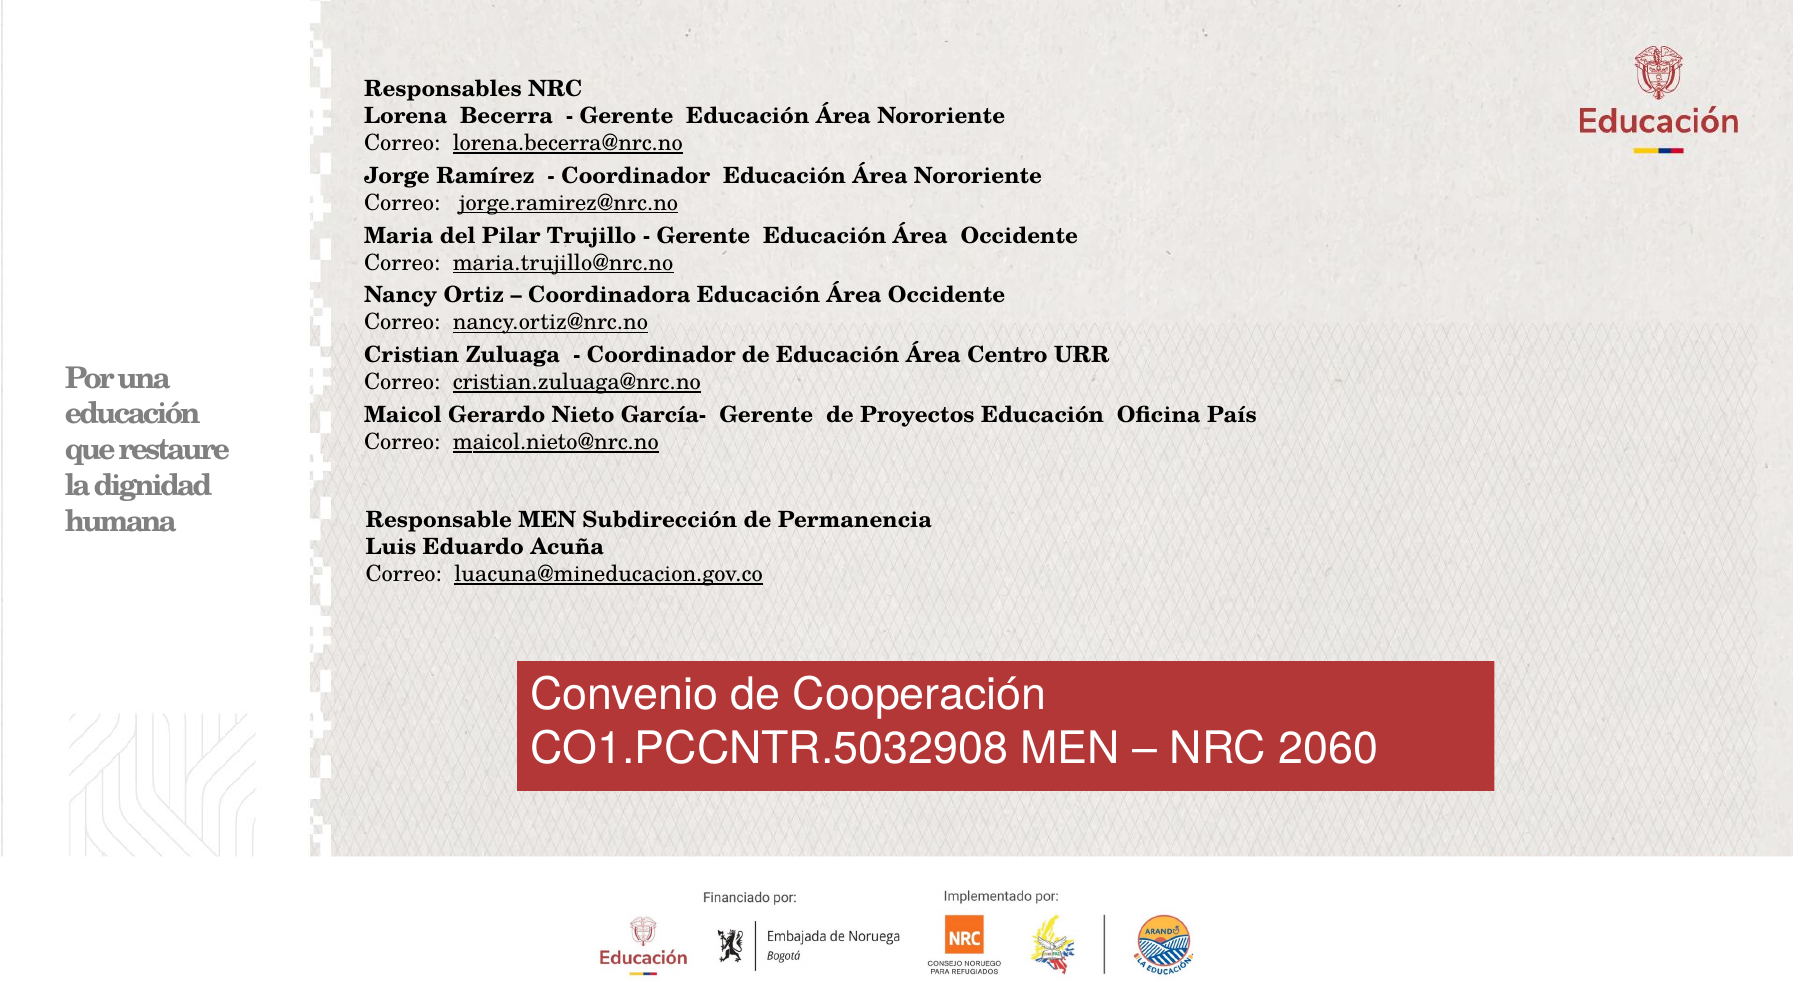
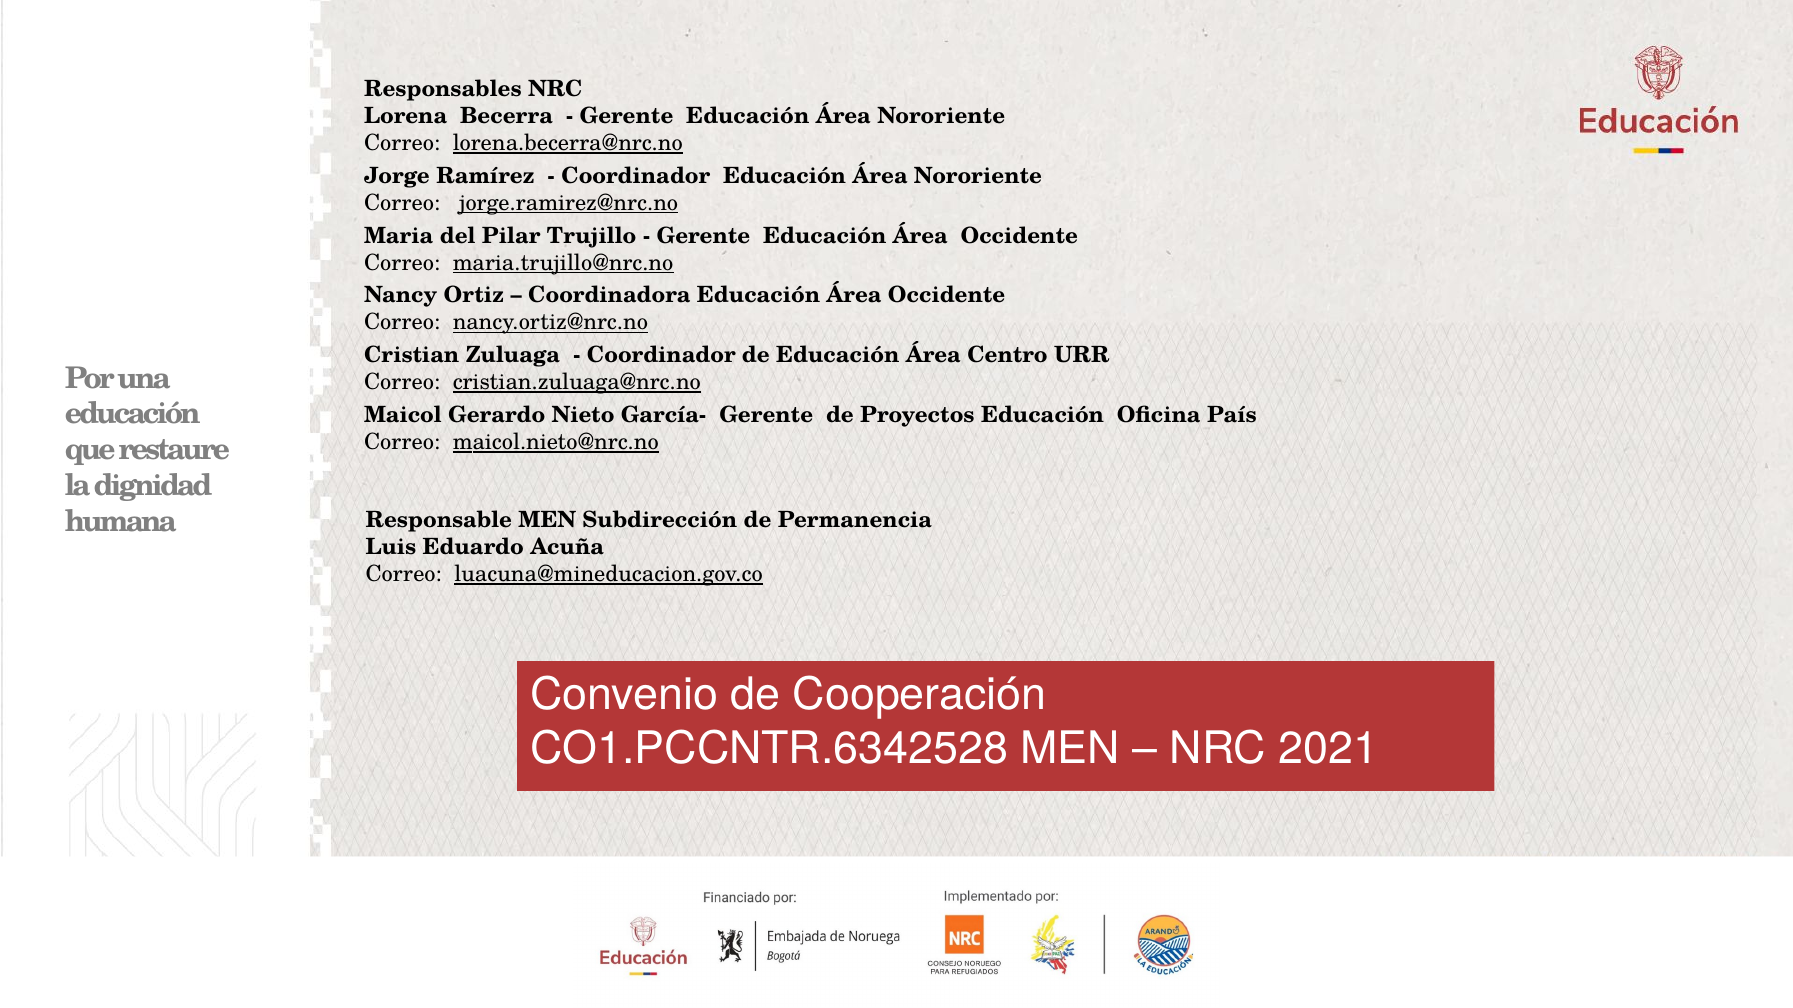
CO1.PCCNTR.5032908: CO1.PCCNTR.5032908 -> CO1.PCCNTR.6342528
2060: 2060 -> 2021
